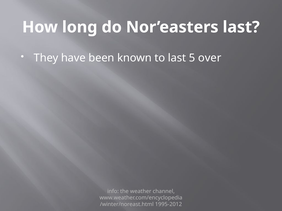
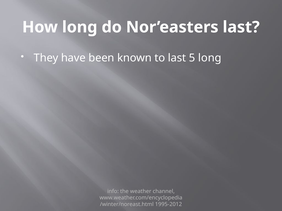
5 over: over -> long
